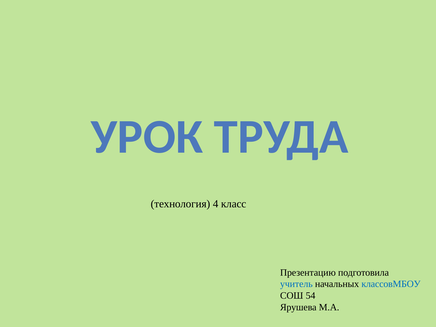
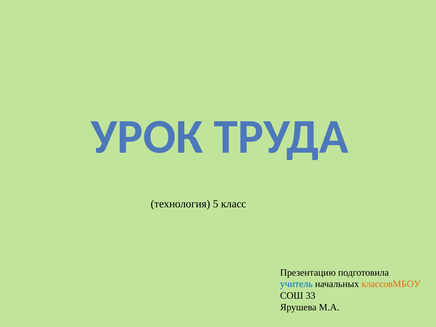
4: 4 -> 5
классовМБОУ colour: blue -> orange
54: 54 -> 33
